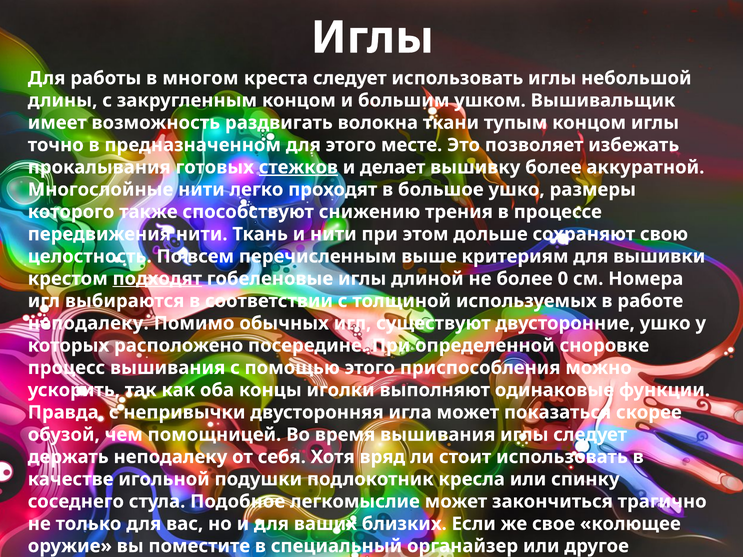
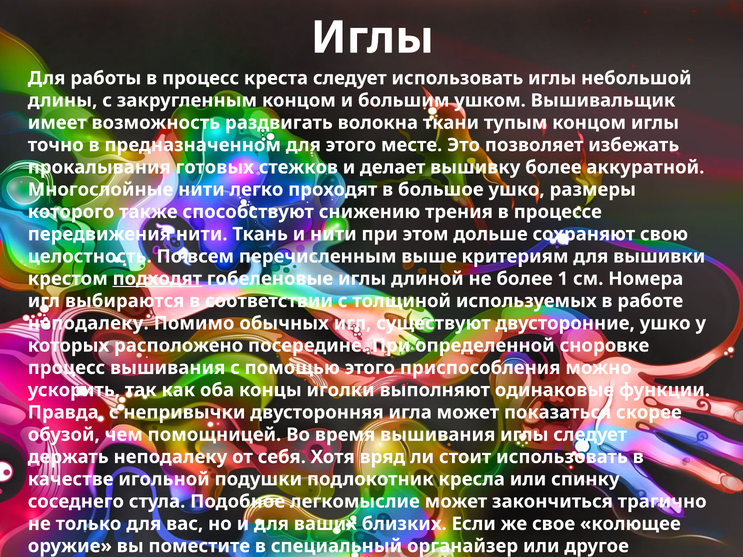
в многом: многом -> процесс
стежков underline: present -> none
0: 0 -> 1
